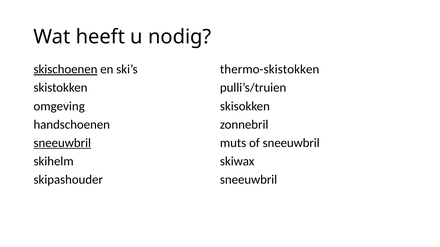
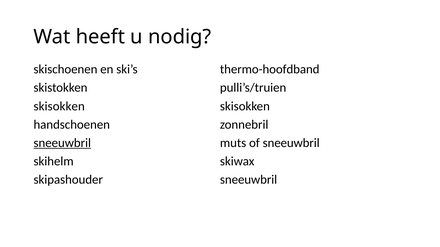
skischoenen underline: present -> none
thermo-skistokken: thermo-skistokken -> thermo-hoofdband
omgeving at (59, 106): omgeving -> skisokken
